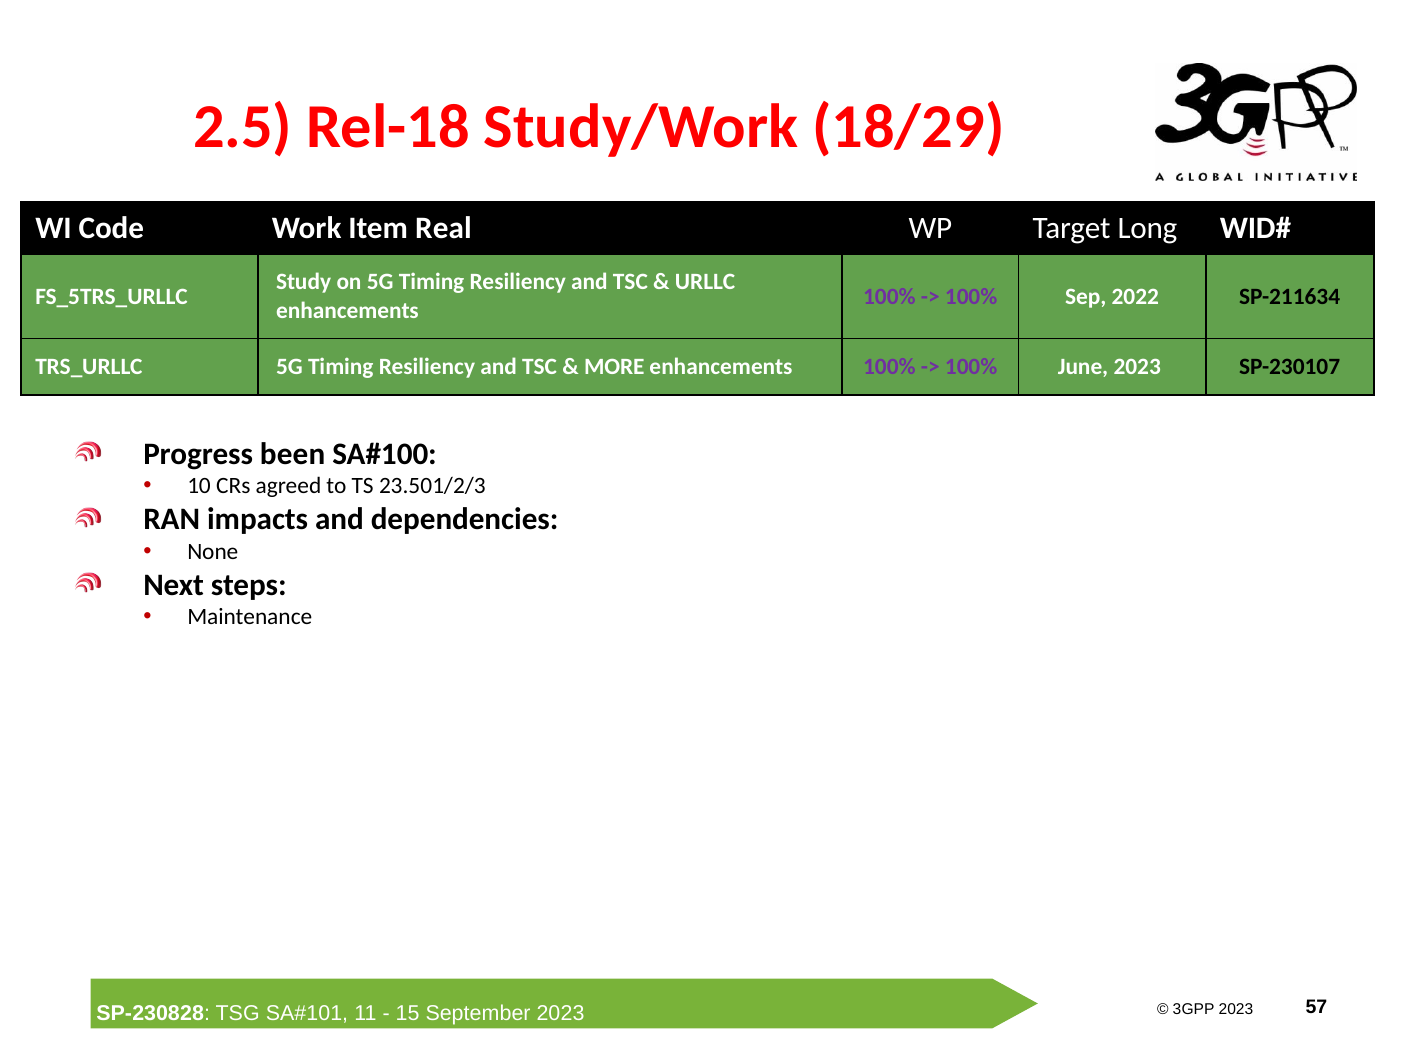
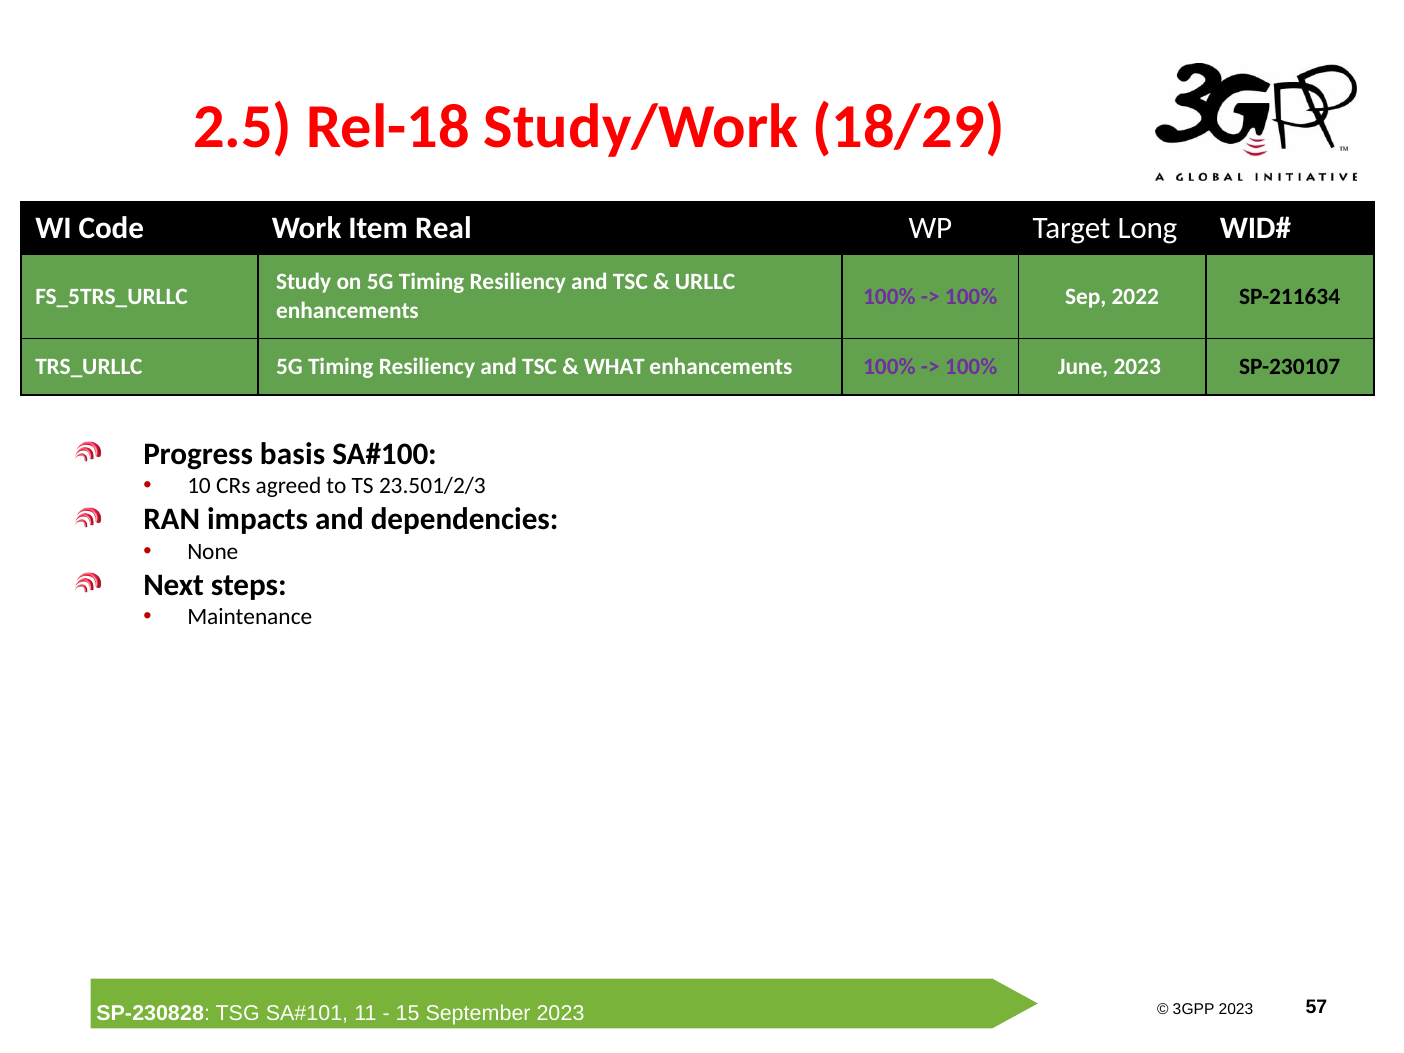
MORE: MORE -> WHAT
been: been -> basis
